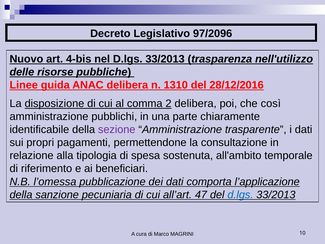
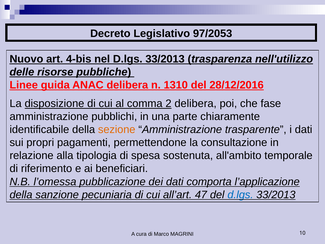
97/2096: 97/2096 -> 97/2053
così: così -> fase
sezione colour: purple -> orange
